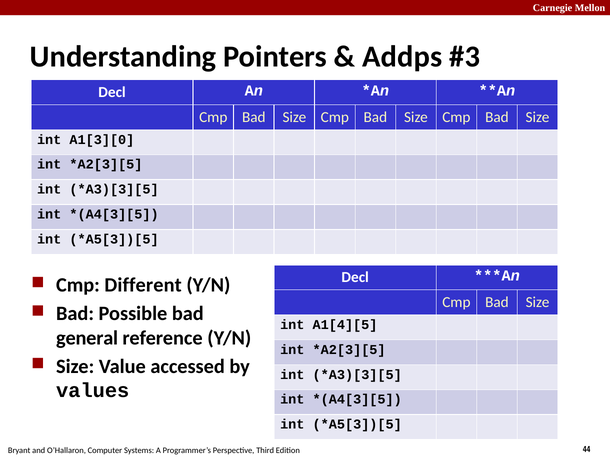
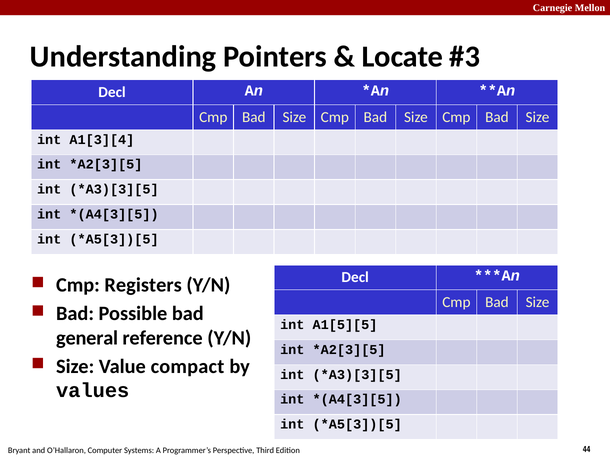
Addps: Addps -> Locate
A1[3][0: A1[3][0 -> A1[3][4
Different: Different -> Registers
A1[4][5: A1[4][5 -> A1[5][5
accessed: accessed -> compact
